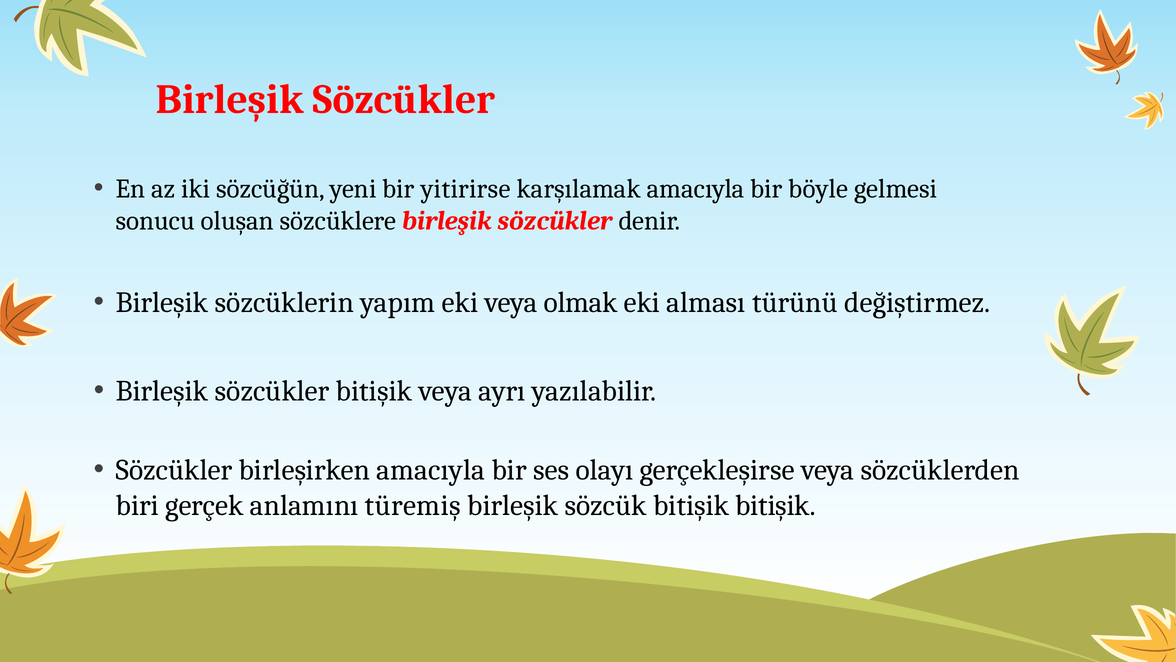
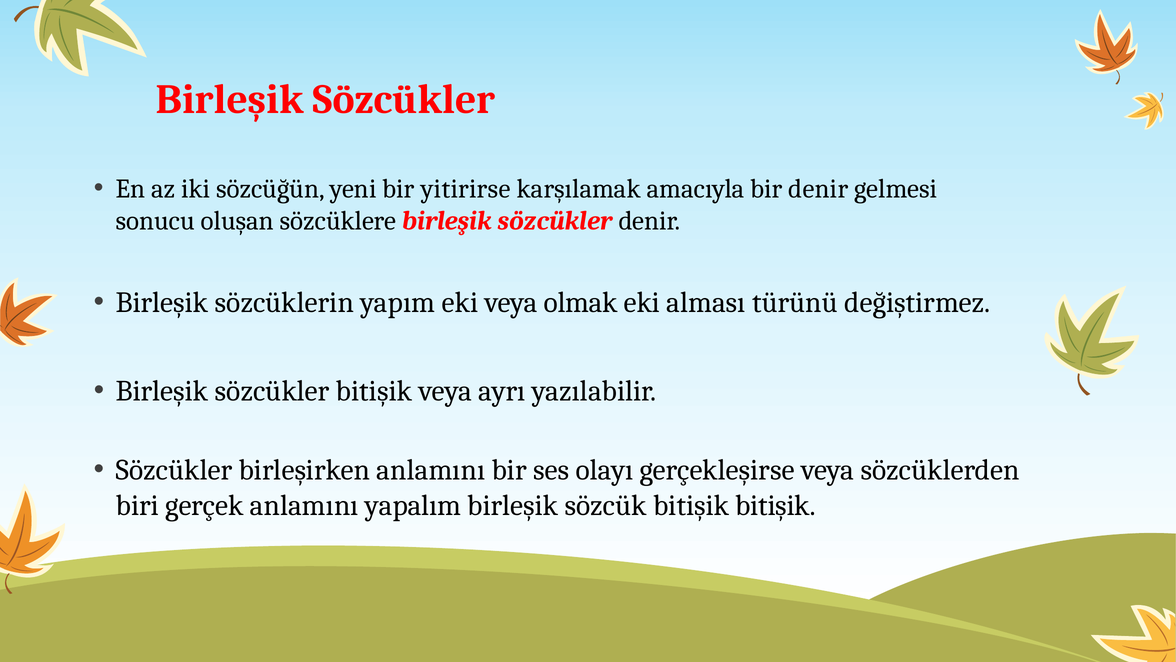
bir böyle: böyle -> denir
birleşirken amacıyla: amacıyla -> anlamını
türemiş: türemiş -> yapalım
